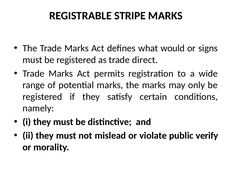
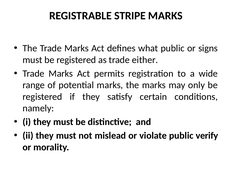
what would: would -> public
direct: direct -> either
